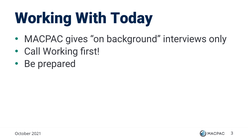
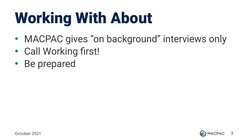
Today: Today -> About
